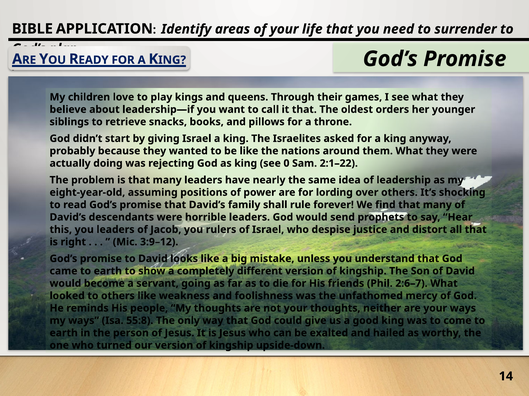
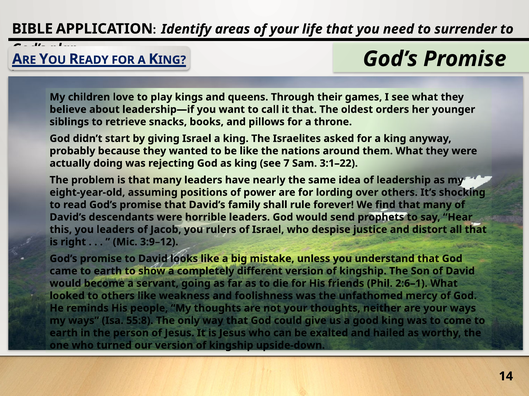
0: 0 -> 7
2:1–22: 2:1–22 -> 3:1–22
2:6–7: 2:6–7 -> 2:6–1
